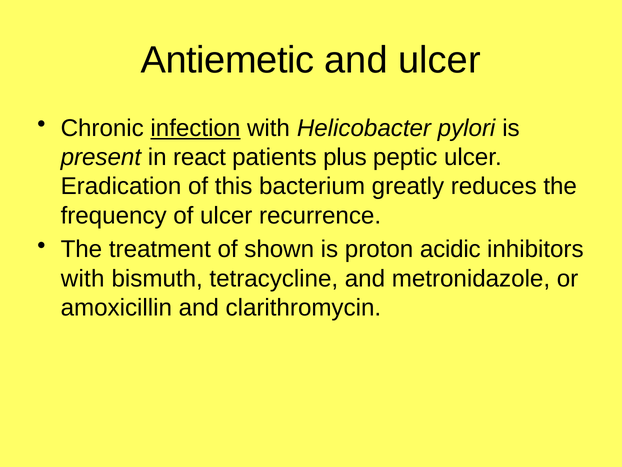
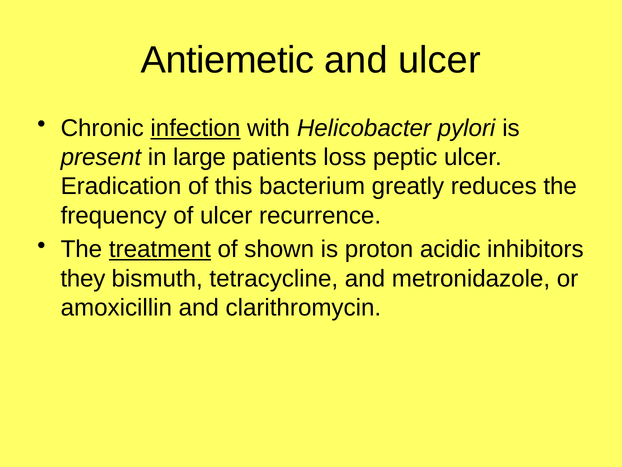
react: react -> large
plus: plus -> loss
treatment underline: none -> present
with at (83, 278): with -> they
